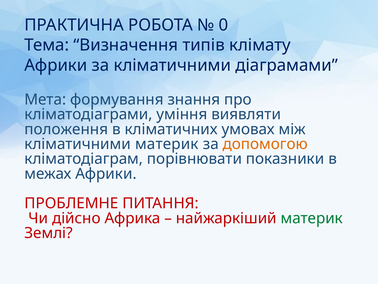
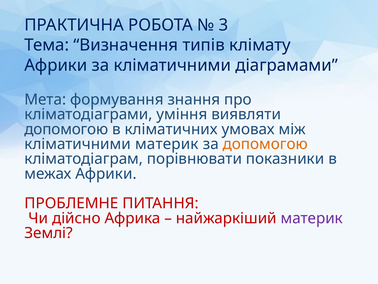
0: 0 -> 3
положення at (66, 129): положення -> допомогою
материк at (312, 218) colour: green -> purple
